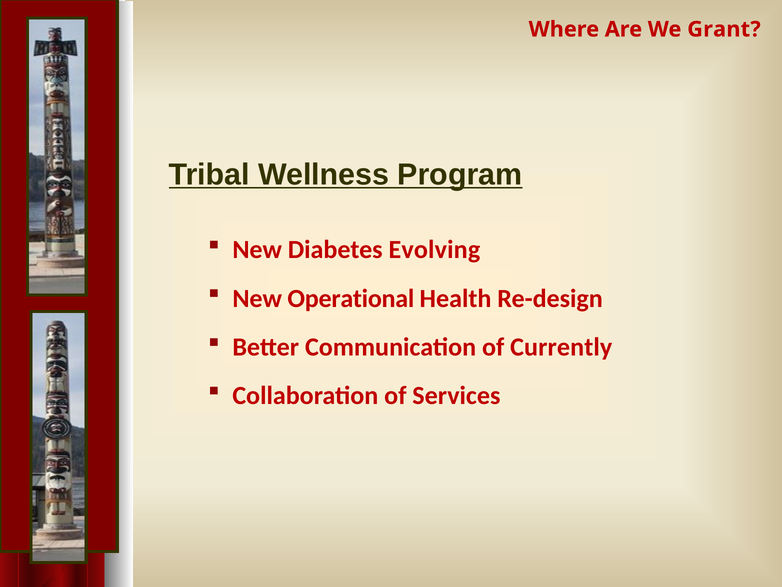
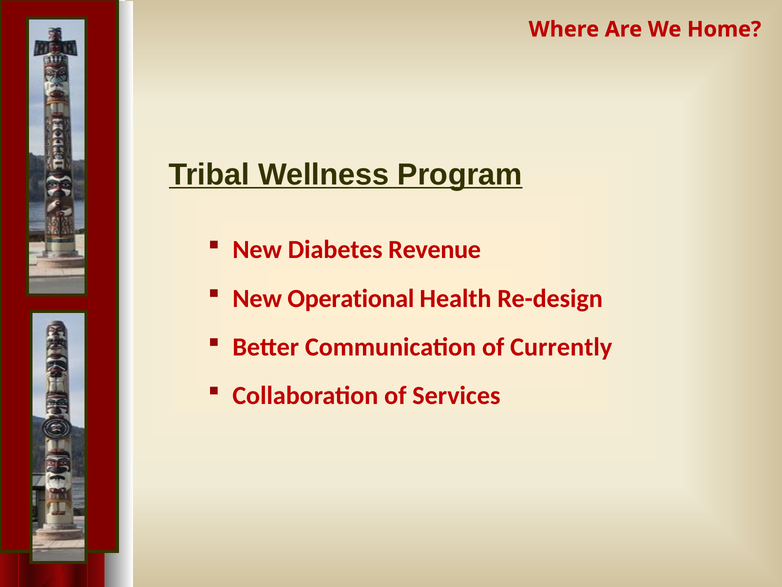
Grant: Grant -> Home
Evolving: Evolving -> Revenue
